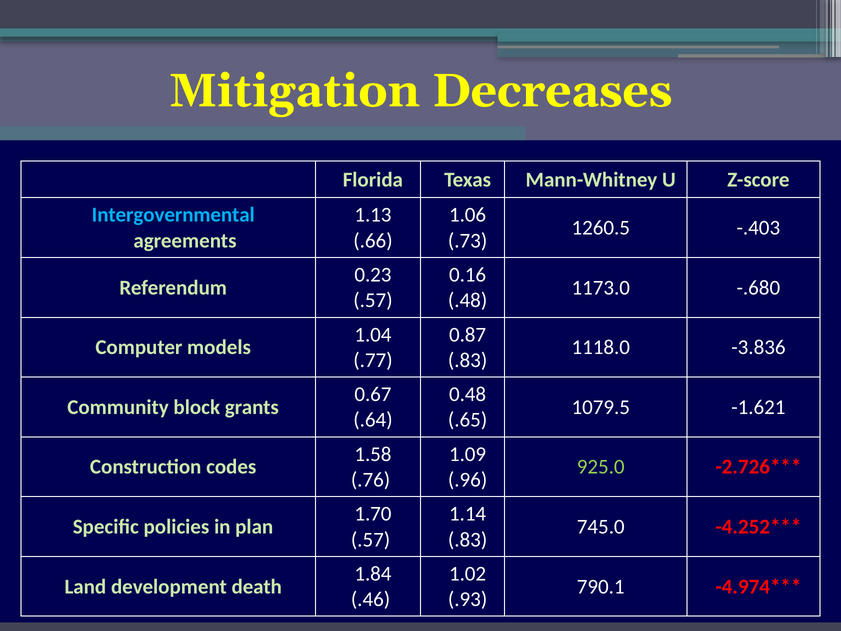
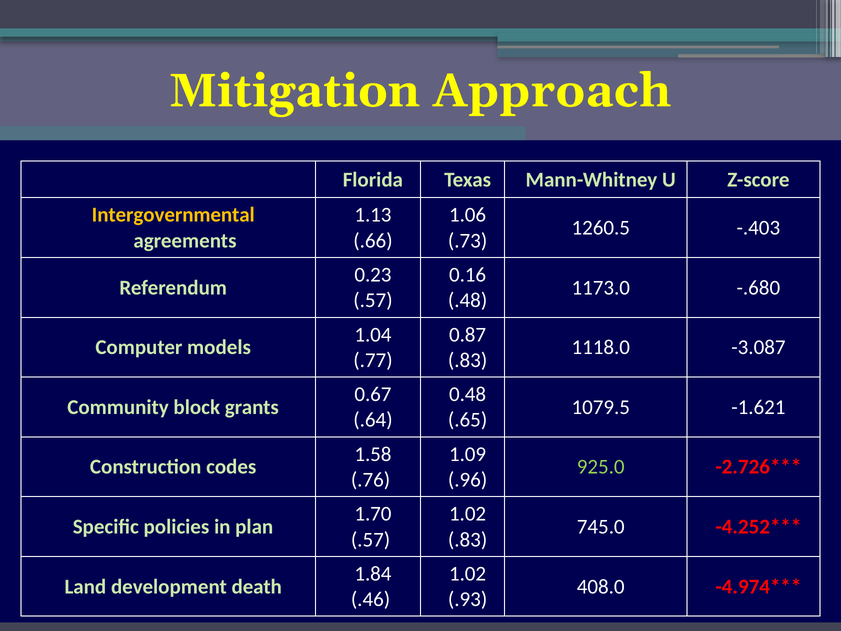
Decreases: Decreases -> Approach
Intergovernmental colour: light blue -> yellow
-3.836: -3.836 -> -3.087
1.14 at (468, 514): 1.14 -> 1.02
790.1: 790.1 -> 408.0
